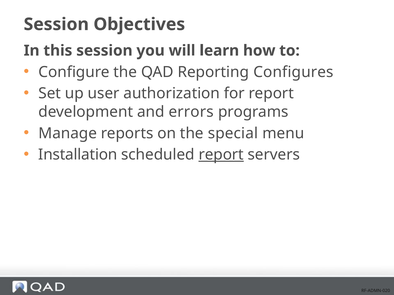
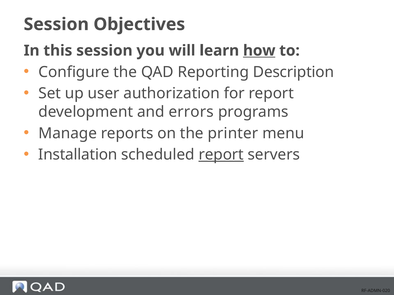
how underline: none -> present
Configures: Configures -> Description
special: special -> printer
